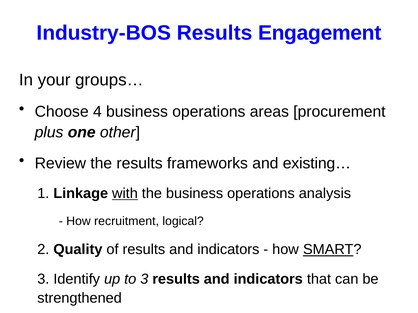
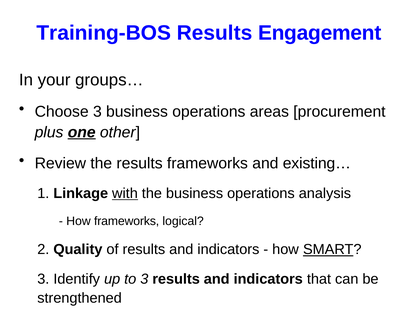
Industry-BOS: Industry-BOS -> Training-BOS
Choose 4: 4 -> 3
one underline: none -> present
How recruitment: recruitment -> frameworks
